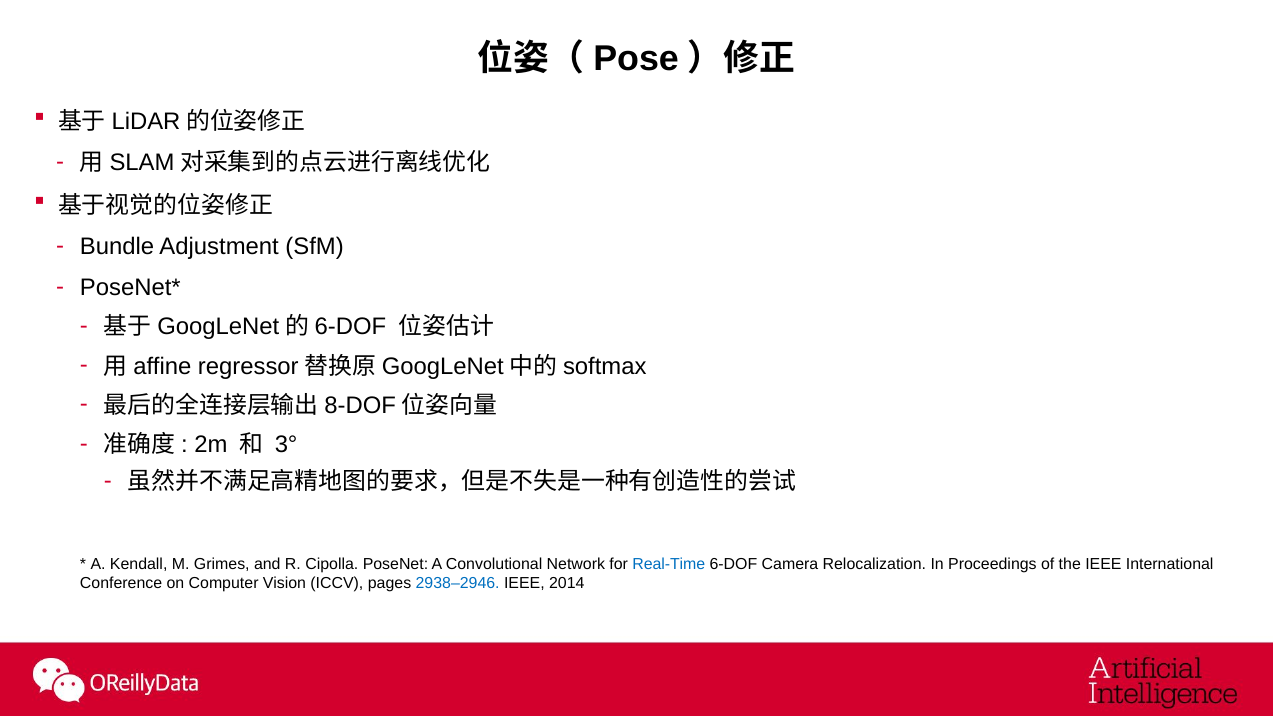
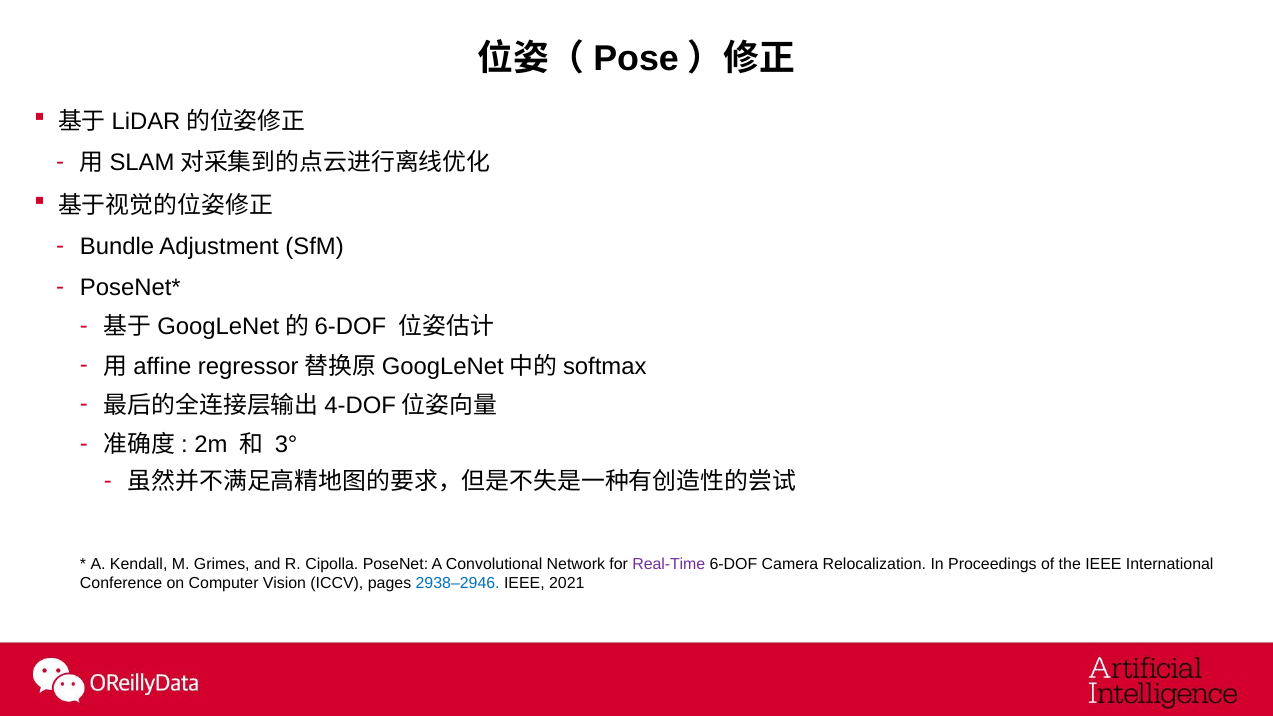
8-DOF: 8-DOF -> 4-DOF
Real-Time colour: blue -> purple
2014: 2014 -> 2021
